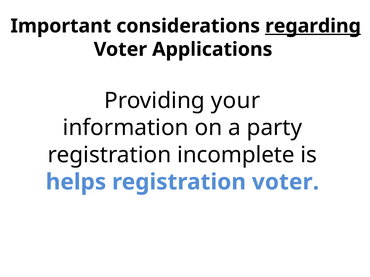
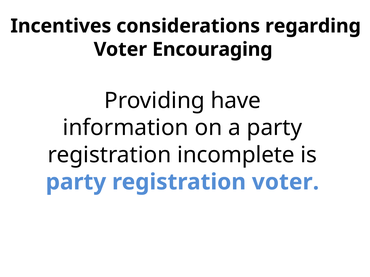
Important: Important -> Incentives
regarding underline: present -> none
Applications: Applications -> Encouraging
your: your -> have
helps at (76, 182): helps -> party
